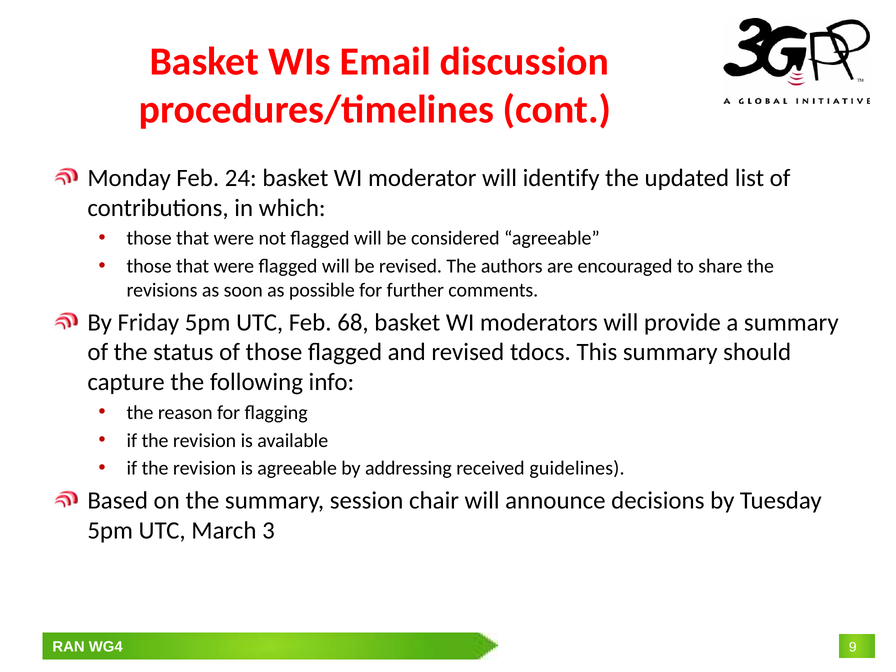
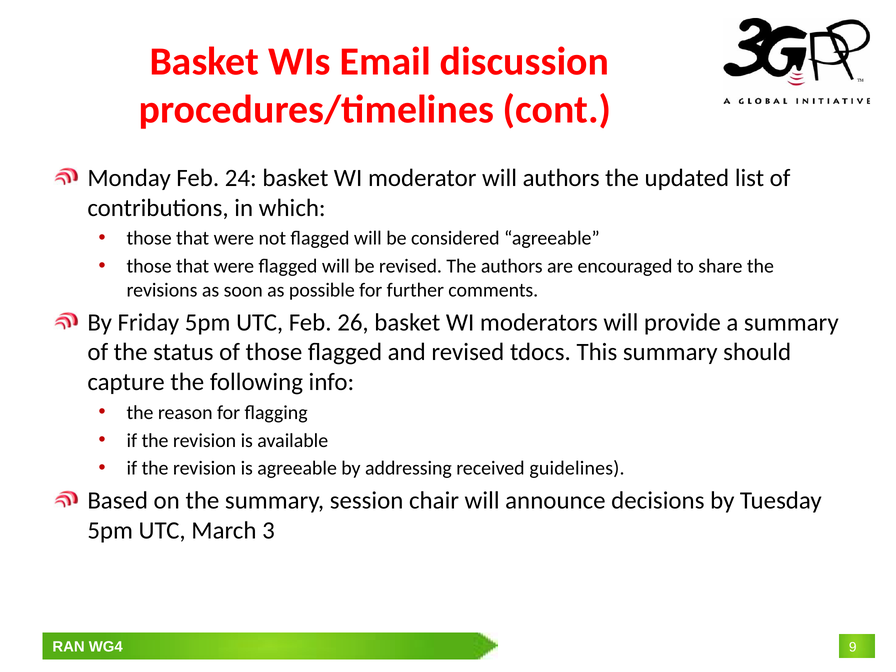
will identify: identify -> authors
68: 68 -> 26
